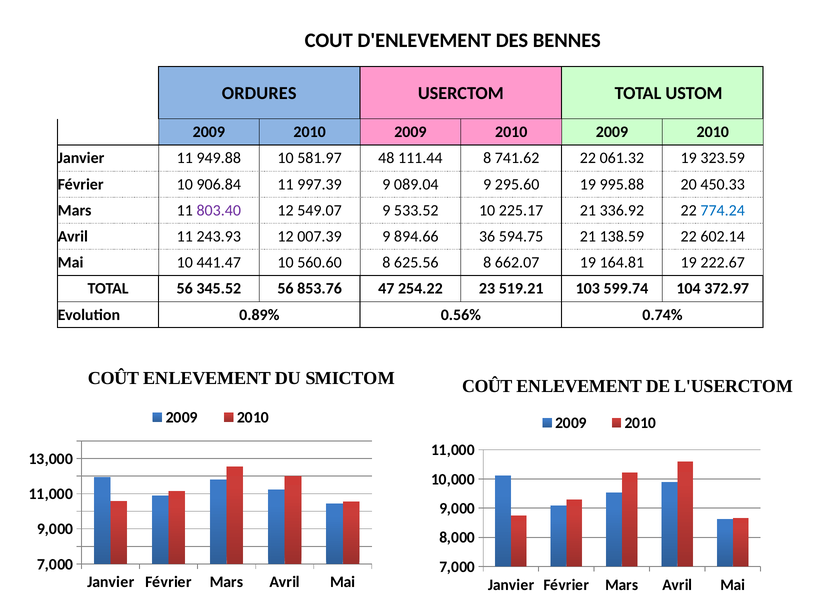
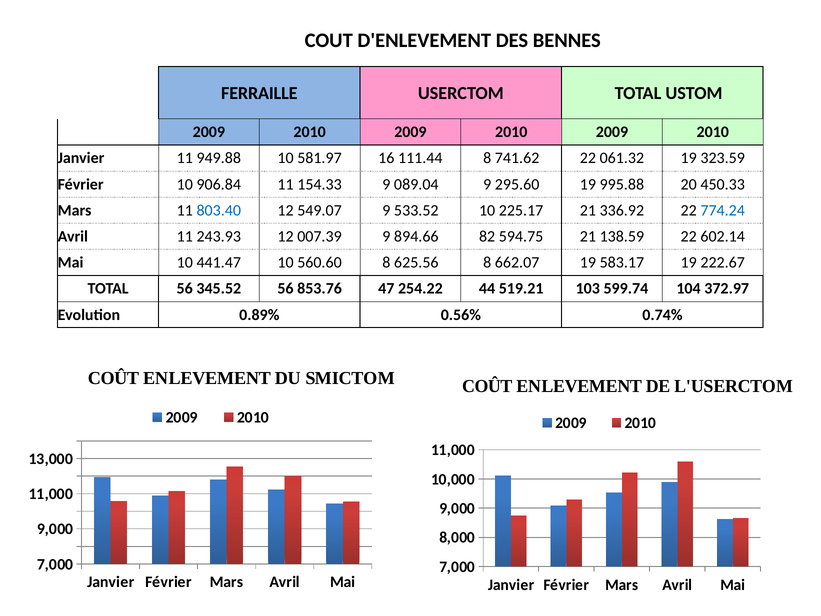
ORDURES: ORDURES -> FERRAILLE
48: 48 -> 16
997.39: 997.39 -> 154.33
803.40 colour: purple -> blue
36: 36 -> 82
164.81: 164.81 -> 583.17
23: 23 -> 44
